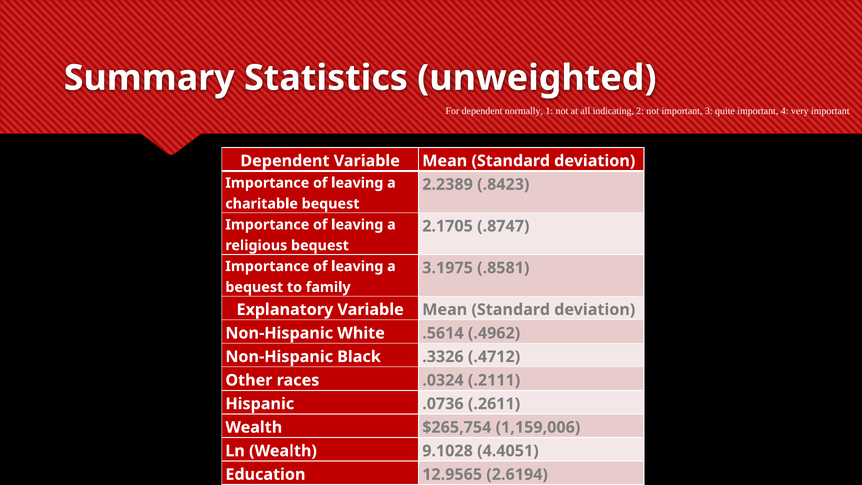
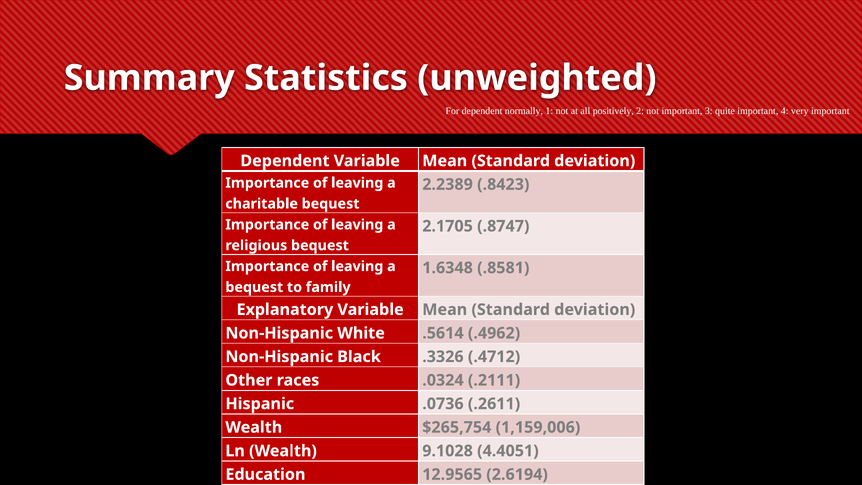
indicating: indicating -> positively
3.1975: 3.1975 -> 1.6348
